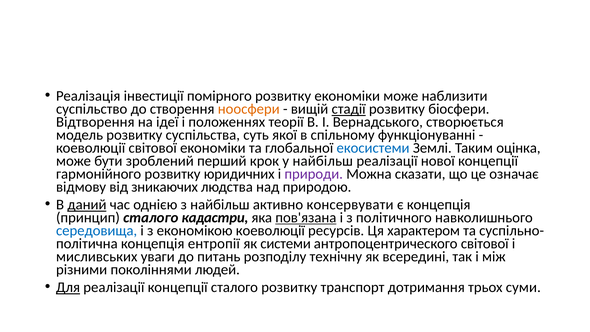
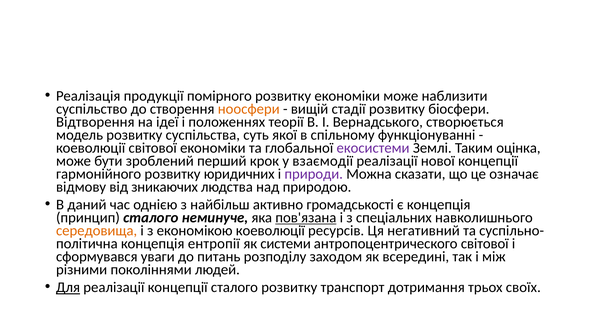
інвестиції: інвестиції -> продукції
стадії underline: present -> none
екосистеми colour: blue -> purple
у найбільш: найбільш -> взаємодії
даний underline: present -> none
консервувати: консервувати -> громадськості
кадастри: кадастри -> неминуче
політичного: політичного -> спеціальних
середовища colour: blue -> orange
характером: характером -> негативний
мисливських: мисливських -> сформувався
технічну: технічну -> заходом
суми: суми -> своїх
